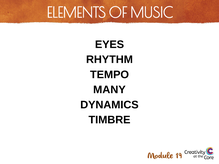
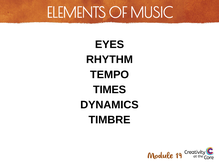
MANY: MANY -> TIMES
